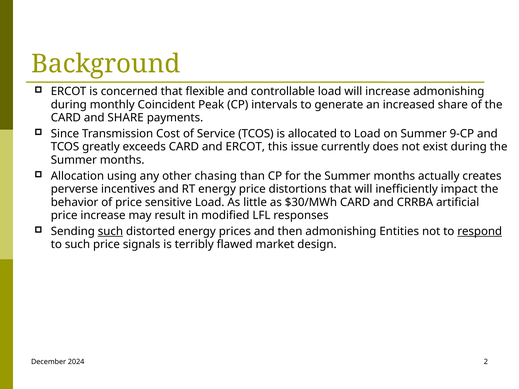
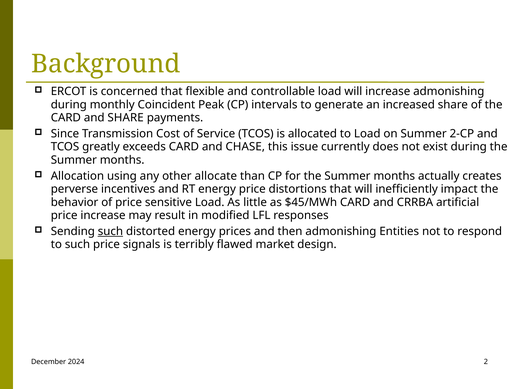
9-CP: 9-CP -> 2-CP
and ERCOT: ERCOT -> CHASE
chasing: chasing -> allocate
$30/MWh: $30/MWh -> $45/MWh
respond underline: present -> none
